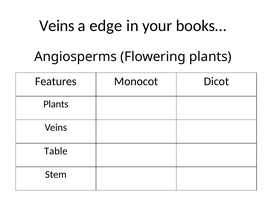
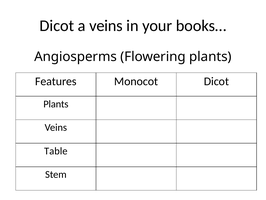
Veins at (57, 26): Veins -> Dicot
a edge: edge -> veins
